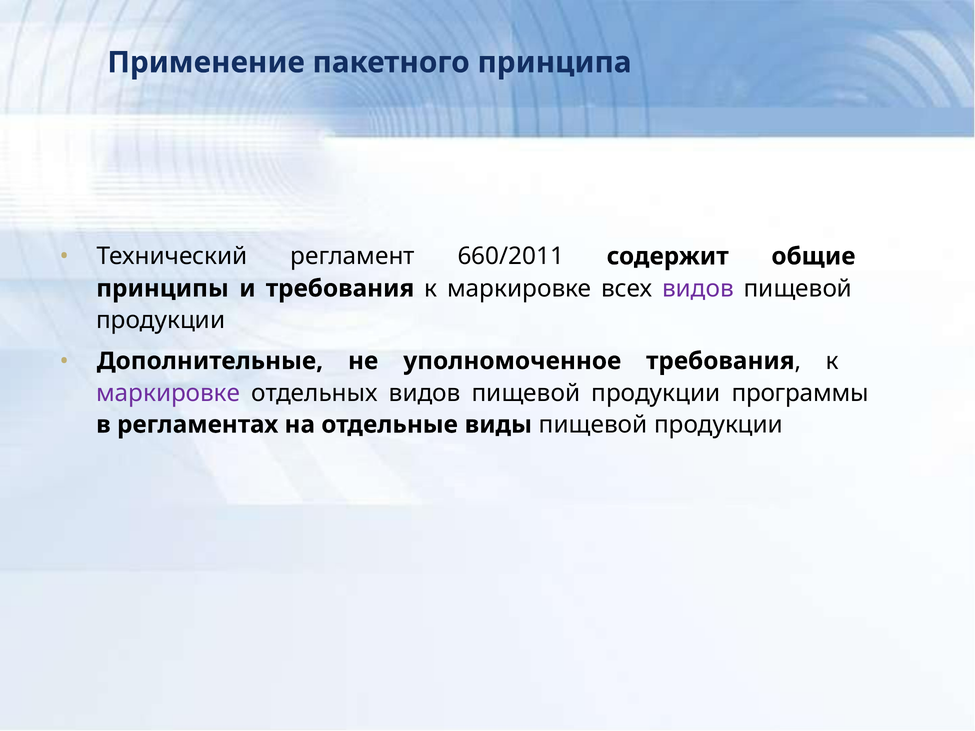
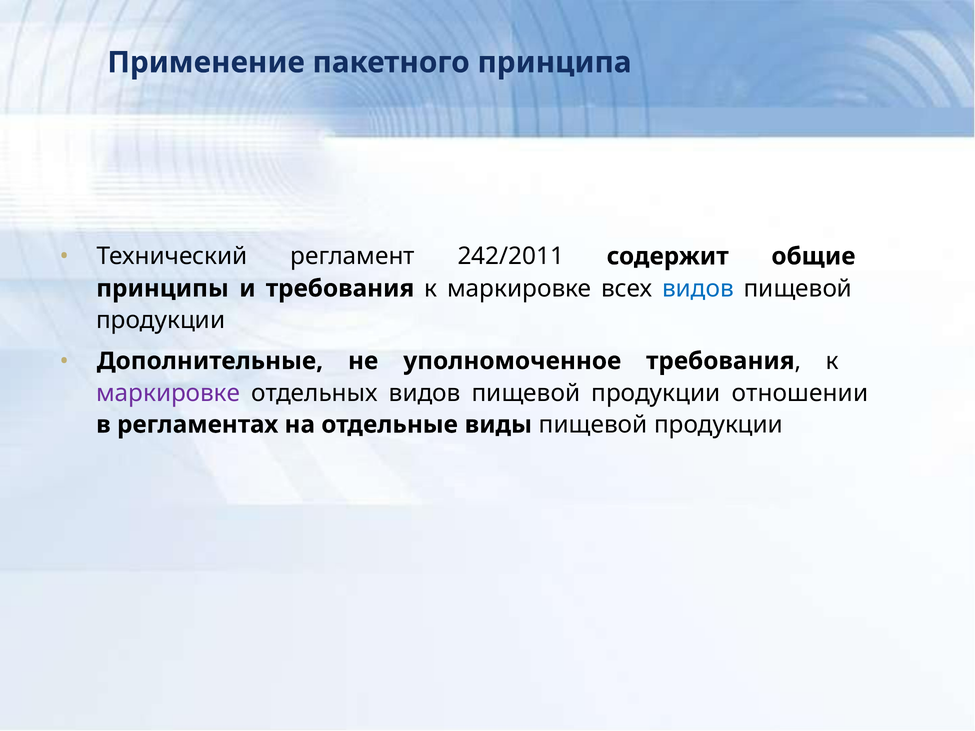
660/2011: 660/2011 -> 242/2011
видов at (698, 289) colour: purple -> blue
программы: программы -> отношении
